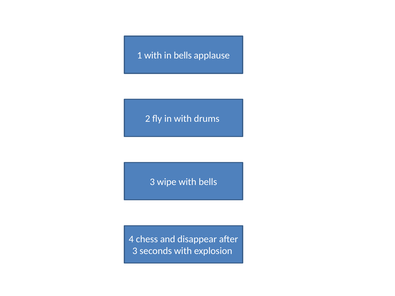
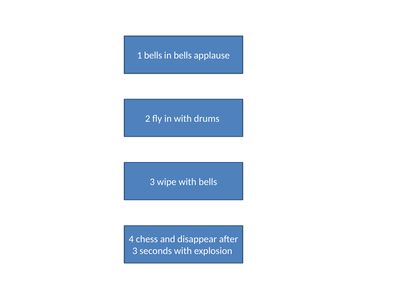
1 with: with -> bells
